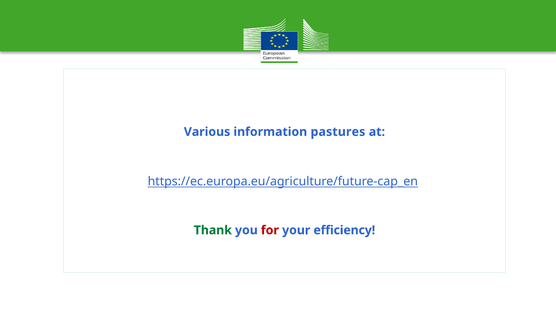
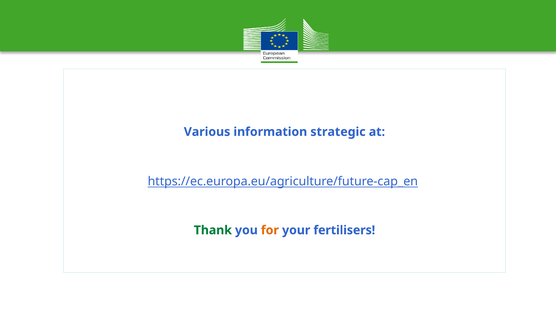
pastures: pastures -> strategic
for colour: red -> orange
efficiency: efficiency -> fertilisers
